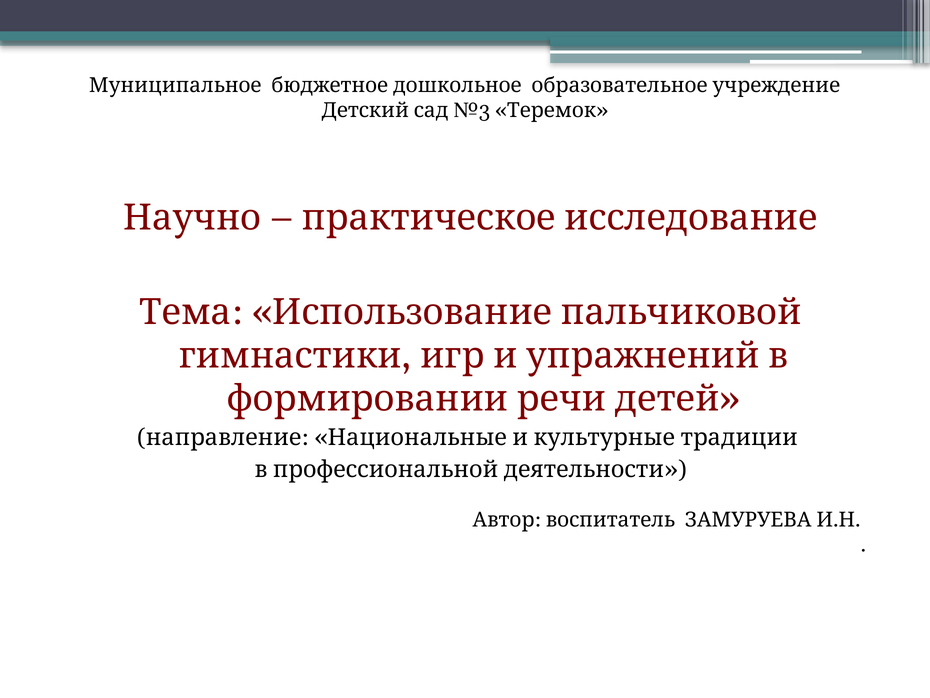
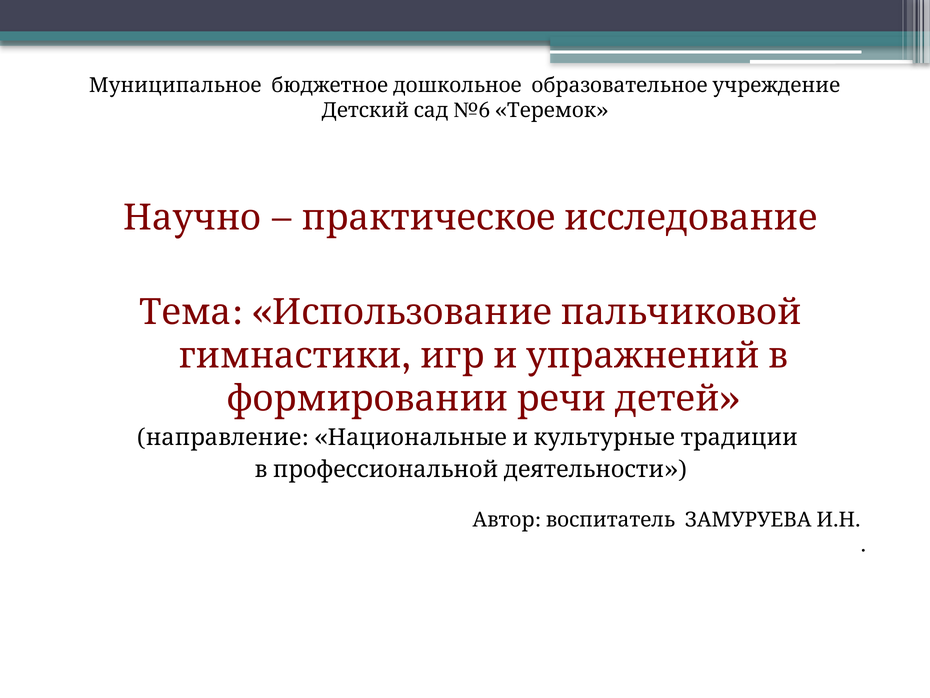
№3: №3 -> №6
